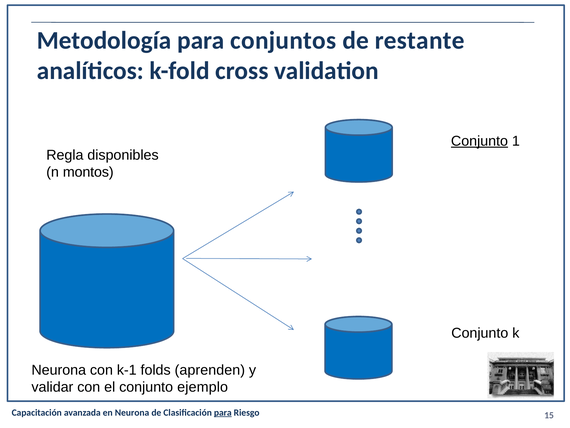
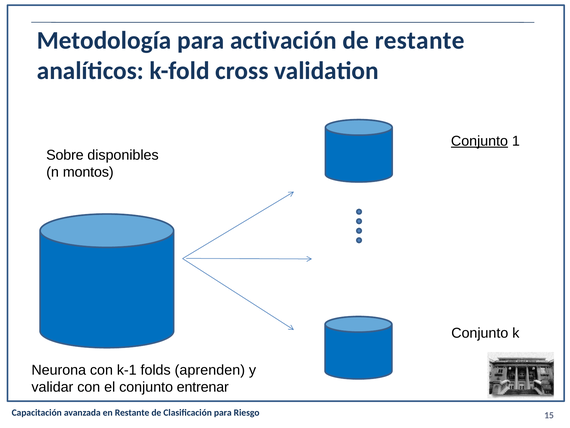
conjuntos: conjuntos -> activación
Regla: Regla -> Sobre
ejemplo: ejemplo -> entrenar
Neurona at (132, 412): Neurona -> Restante
para at (223, 412) underline: present -> none
